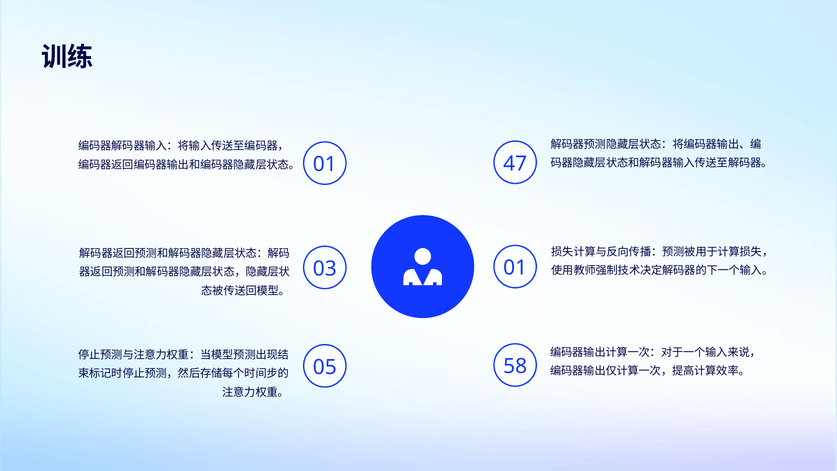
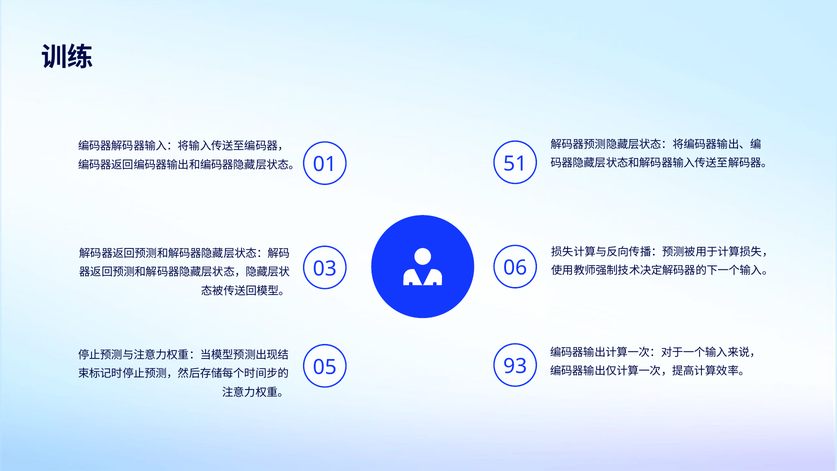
47: 47 -> 51
03 01: 01 -> 06
58: 58 -> 93
